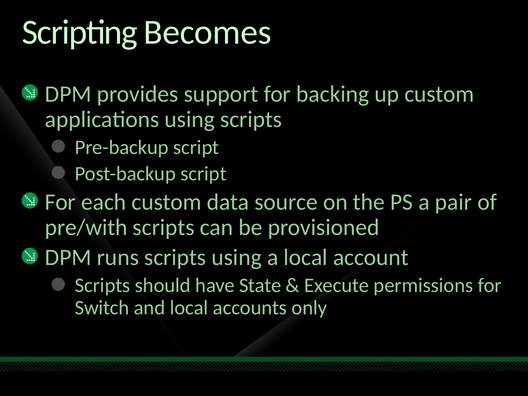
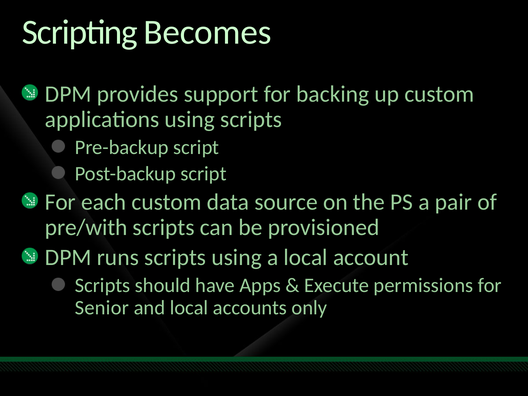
State: State -> Apps
Switch: Switch -> Senior
